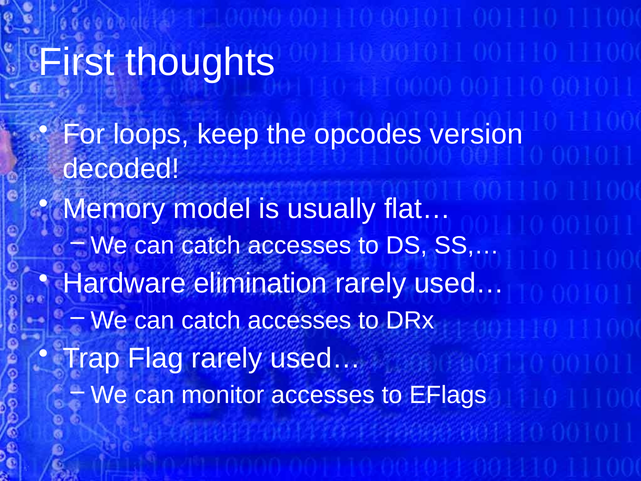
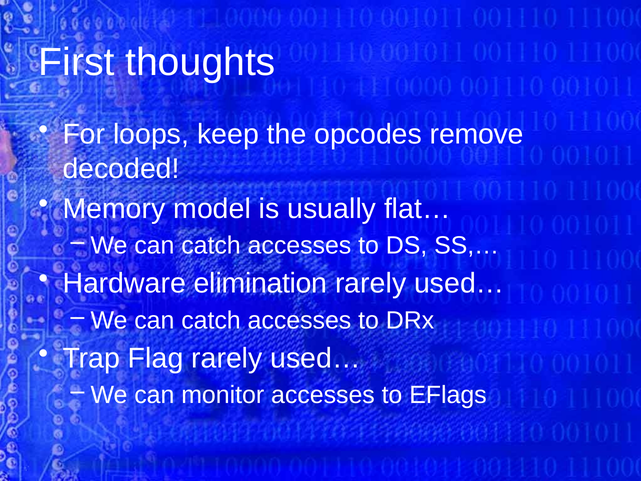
version: version -> remove
